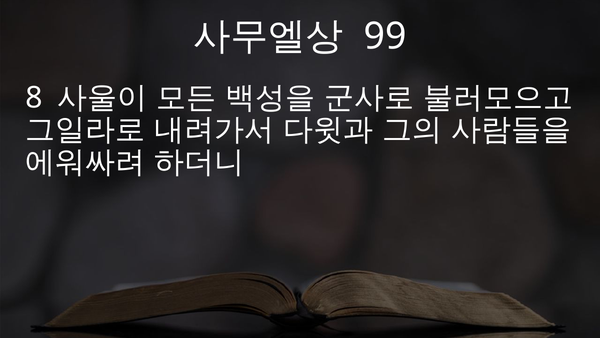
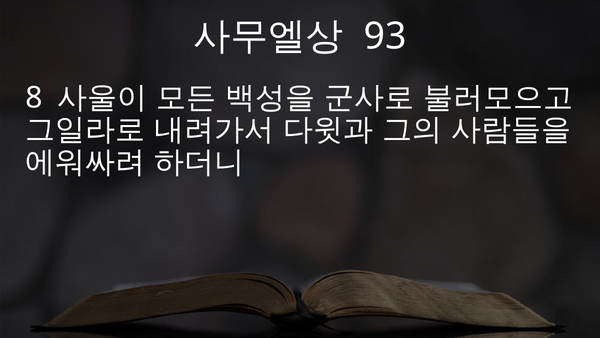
99: 99 -> 93
